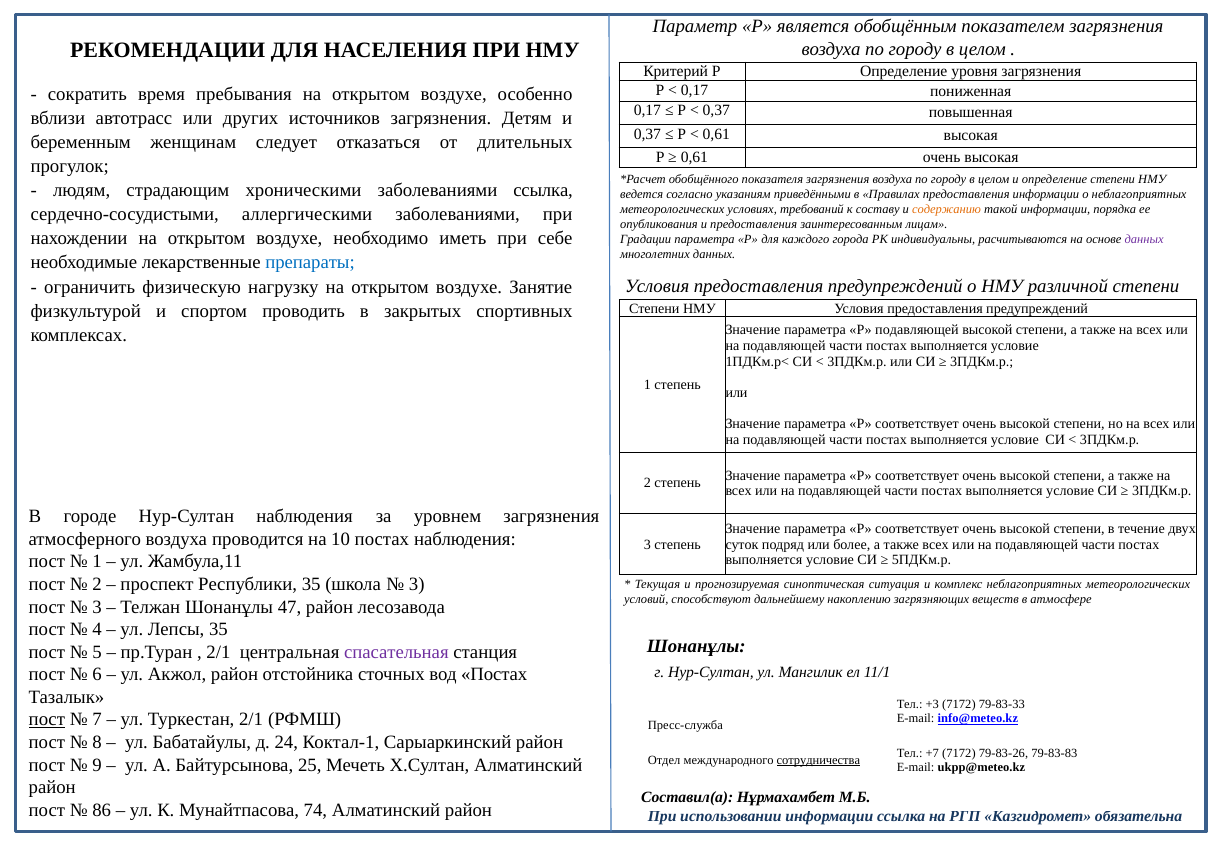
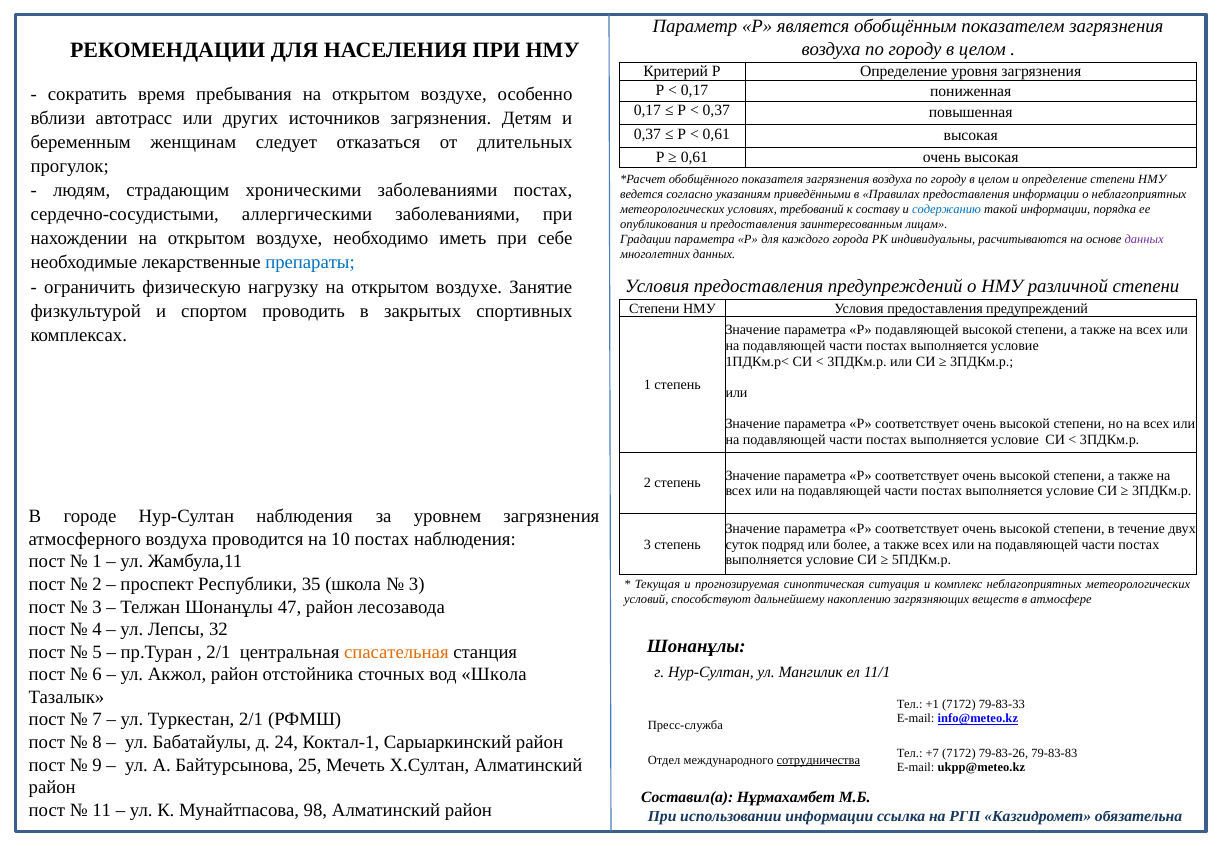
заболеваниями ссылка: ссылка -> постах
содержанию colour: orange -> blue
Лепсы 35: 35 -> 32
спасательная colour: purple -> orange
вод Постах: Постах -> Школа
+3: +3 -> +1
пост at (47, 720) underline: present -> none
86: 86 -> 11
74: 74 -> 98
